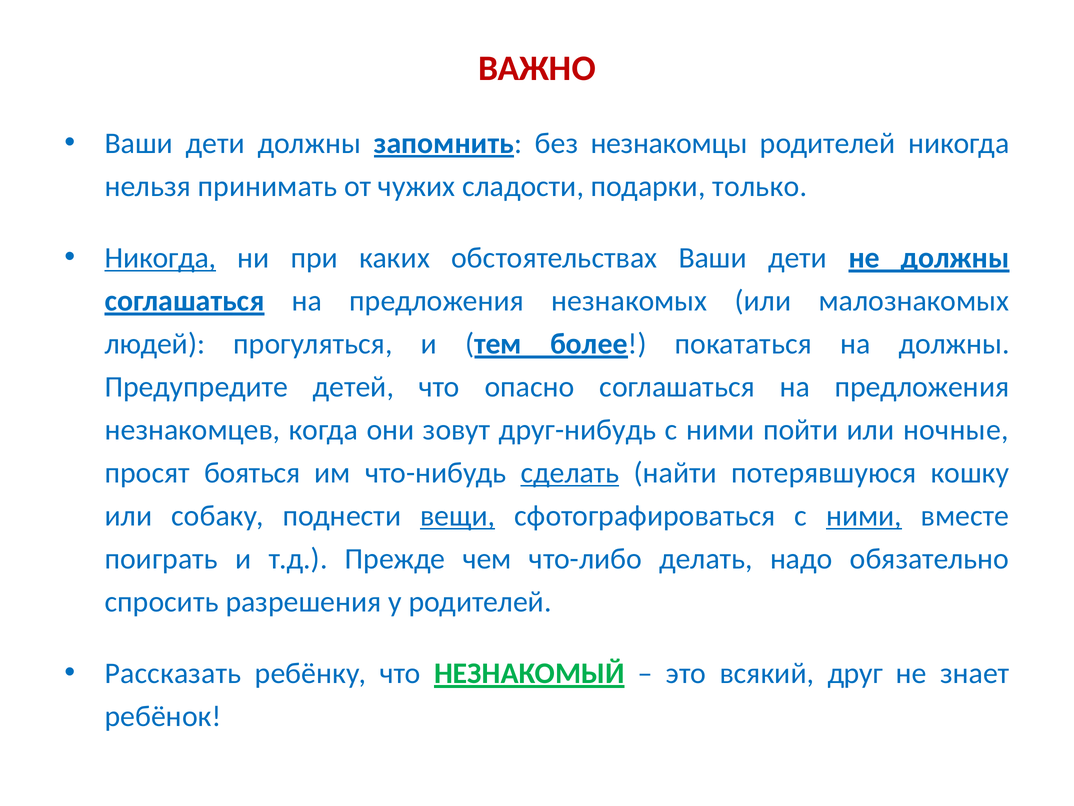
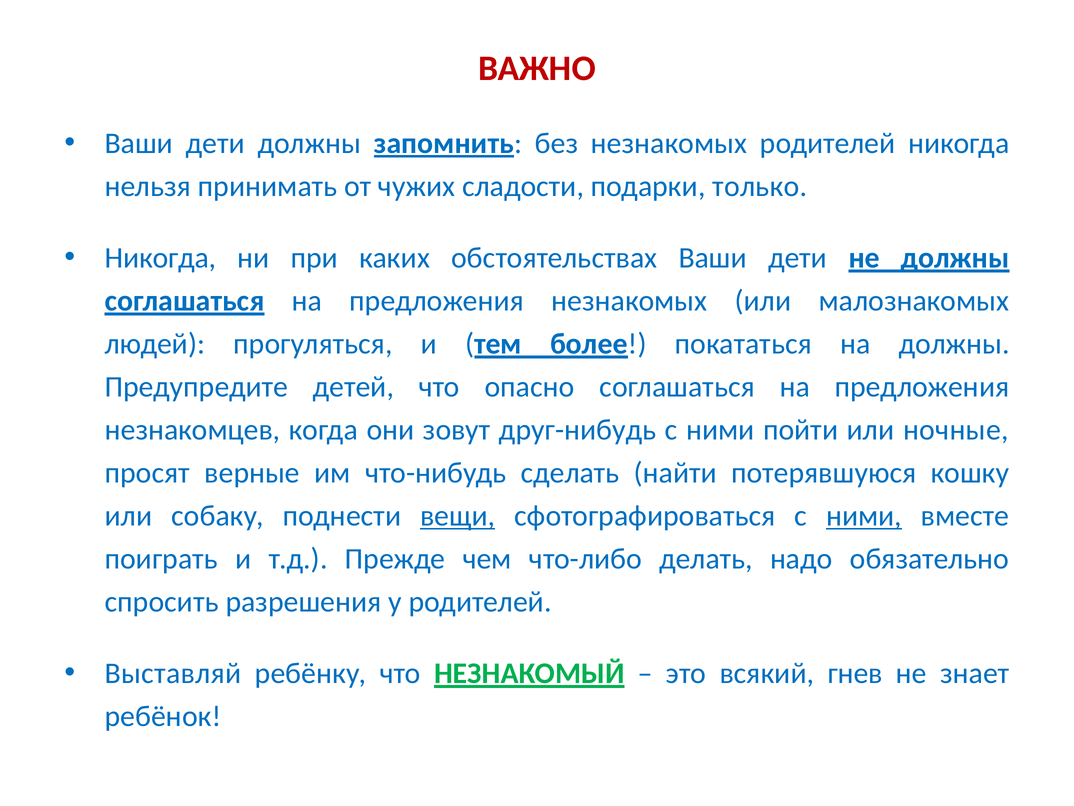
без незнакомцы: незнакомцы -> незнакомых
Никогда at (160, 258) underline: present -> none
бояться: бояться -> верные
сделать underline: present -> none
Рассказать: Рассказать -> Выставляй
друг: друг -> гнев
